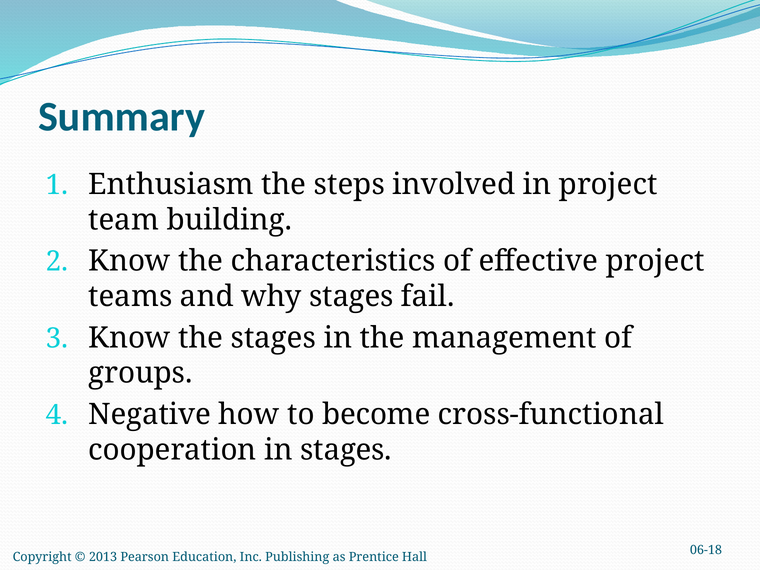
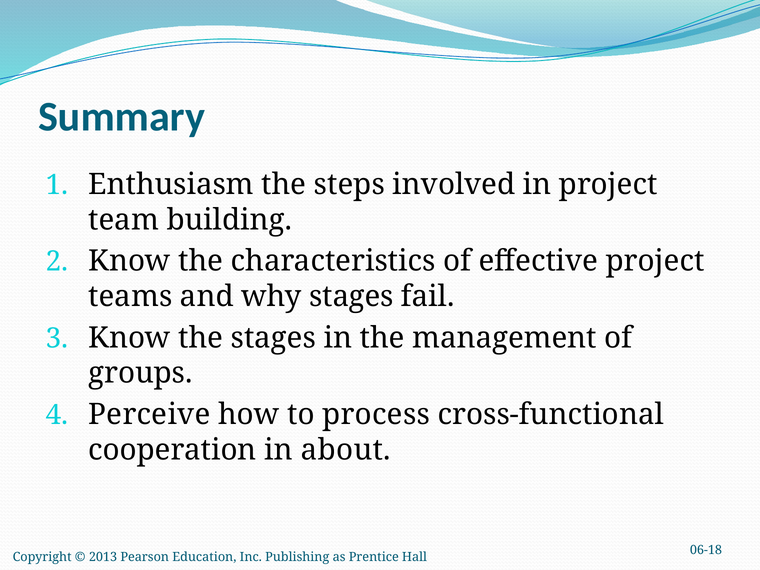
Negative: Negative -> Perceive
become: become -> process
in stages: stages -> about
